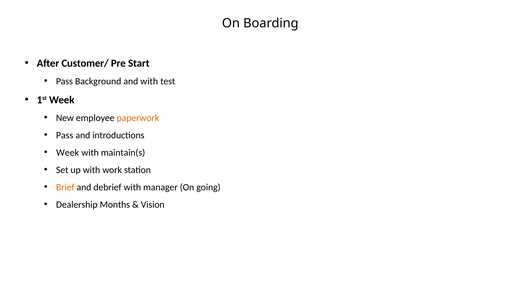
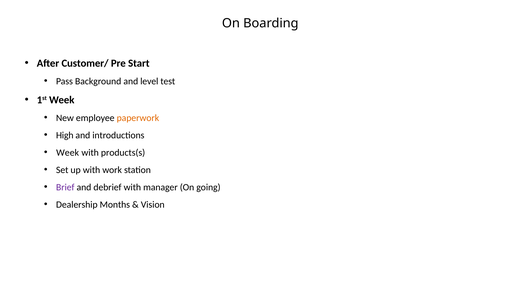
and with: with -> level
Pass at (65, 135): Pass -> High
maintain(s: maintain(s -> products(s
Brief colour: orange -> purple
